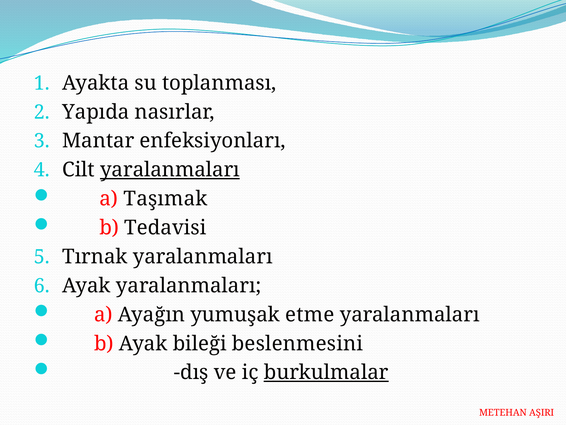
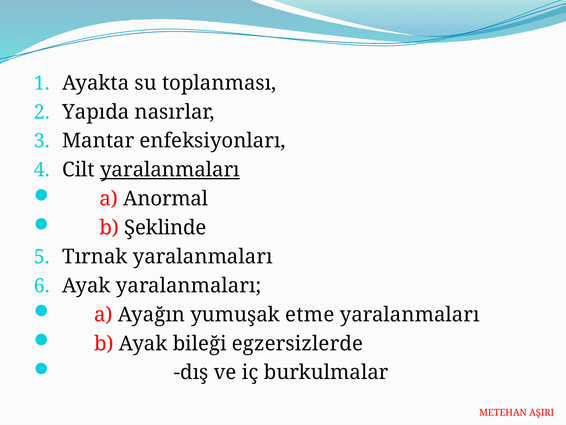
Taşımak: Taşımak -> Anormal
Tedavisi: Tedavisi -> Şeklinde
beslenmesini: beslenmesini -> egzersizlerde
burkulmalar underline: present -> none
